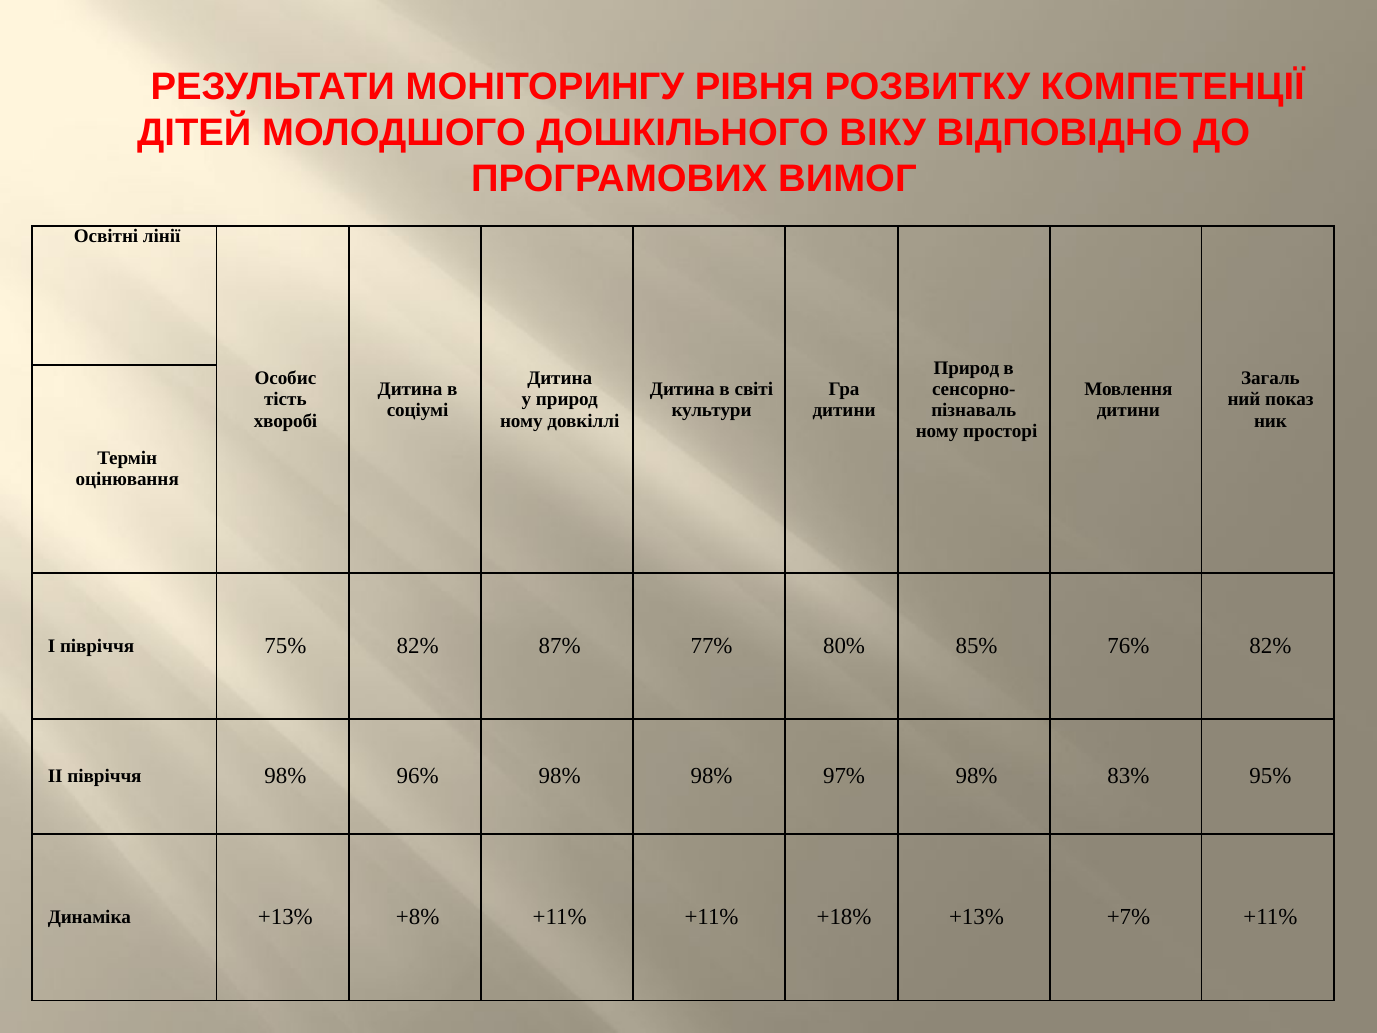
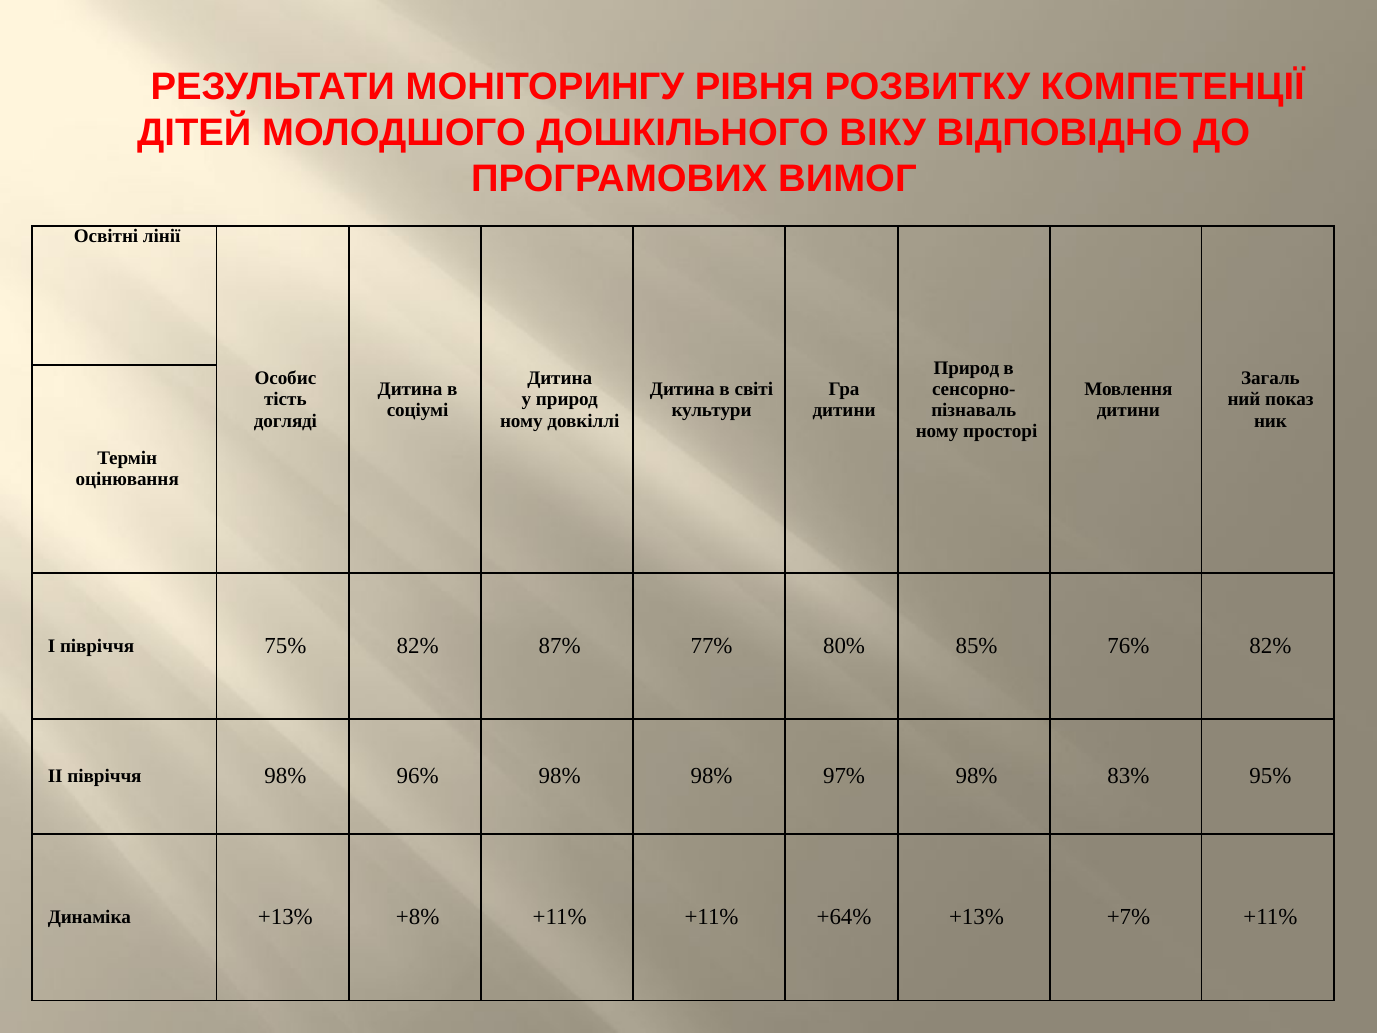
хворобі: хворобі -> догляді
+18%: +18% -> +64%
